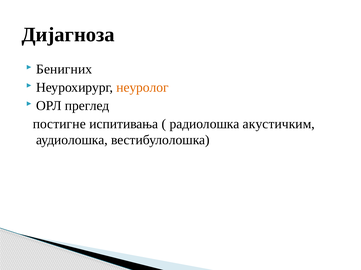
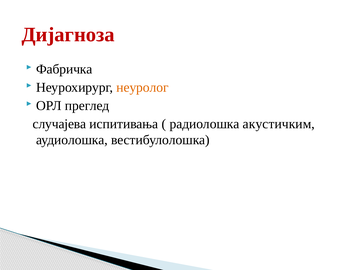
Дијагноза colour: black -> red
Бенигних: Бенигних -> Фабричка
постигне: постигне -> случајева
